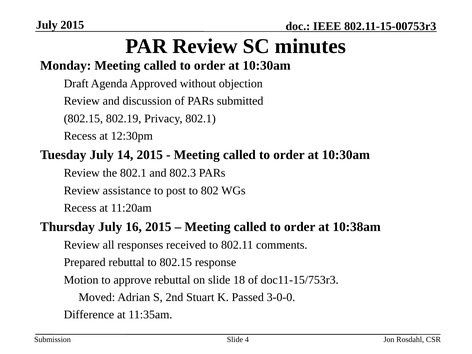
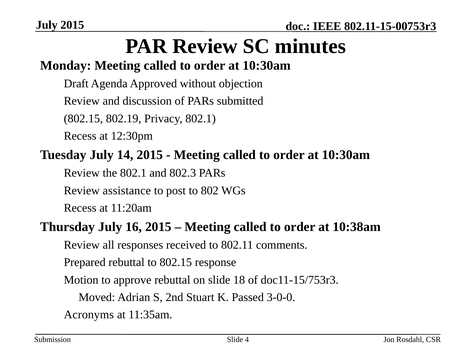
Difference: Difference -> Acronyms
